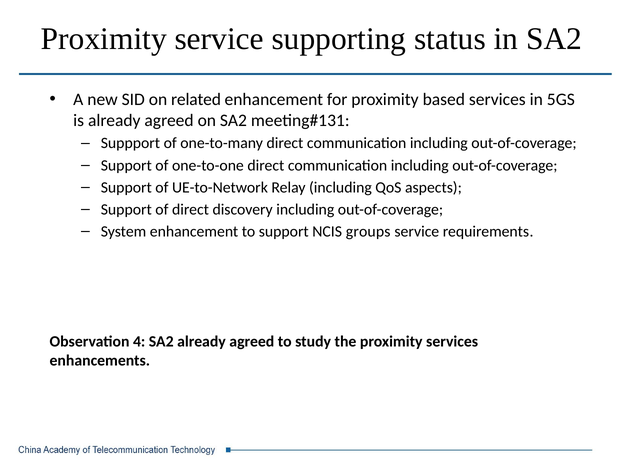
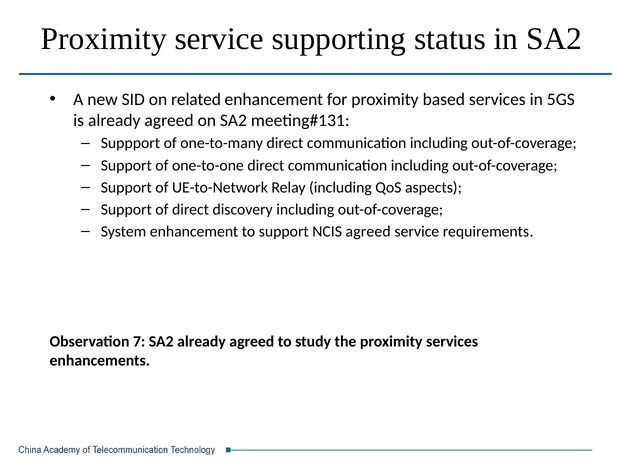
NCIS groups: groups -> agreed
4: 4 -> 7
